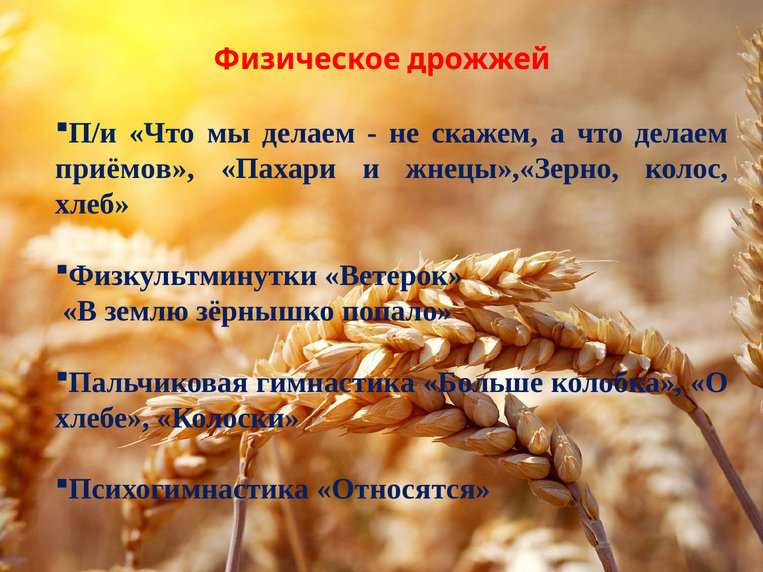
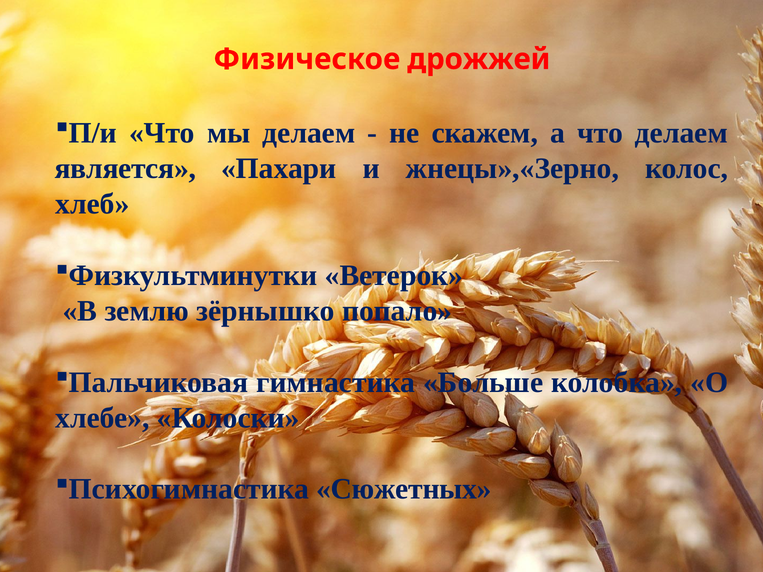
приёмов: приёмов -> является
Относятся: Относятся -> Сюжетных
